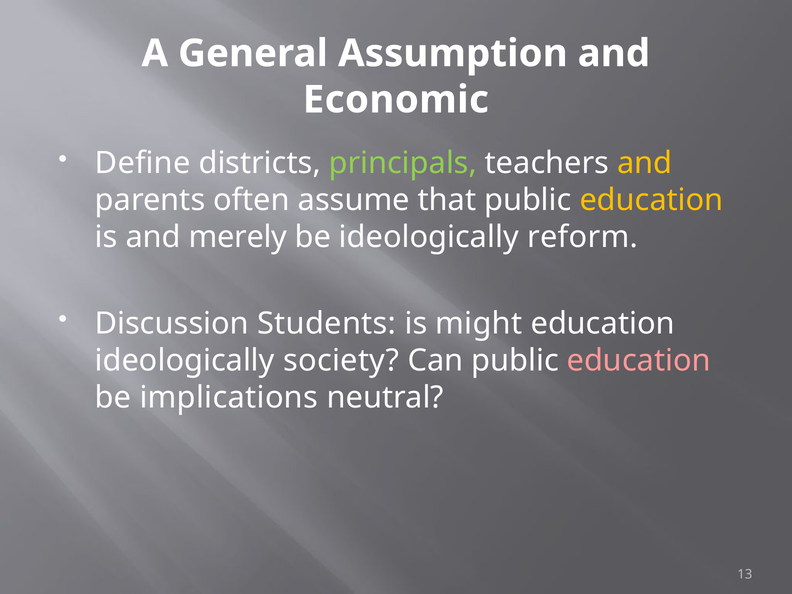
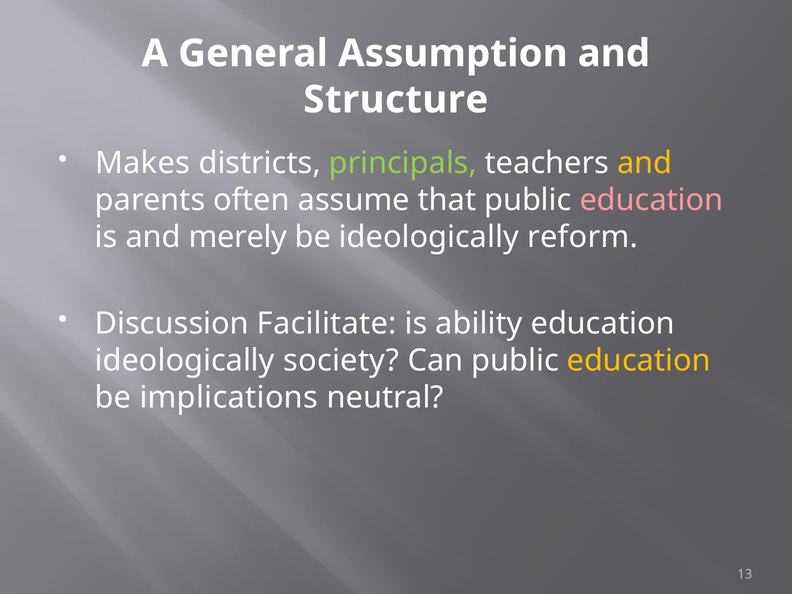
Economic: Economic -> Structure
Define: Define -> Makes
education at (652, 200) colour: yellow -> pink
Students: Students -> Facilitate
might: might -> ability
education at (639, 360) colour: pink -> yellow
